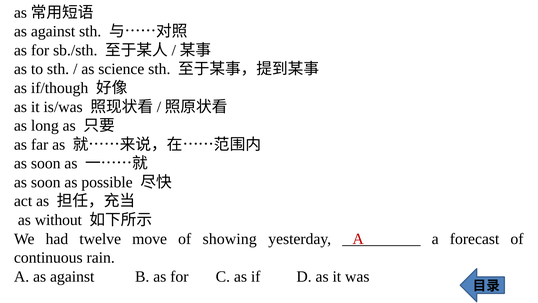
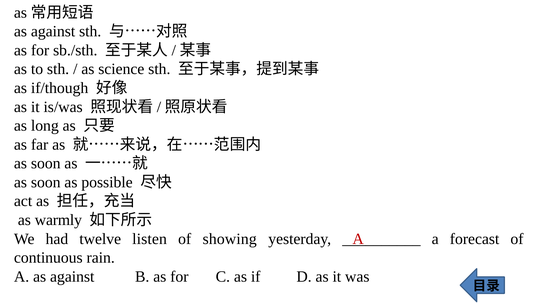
without: without -> warmly
move: move -> listen
